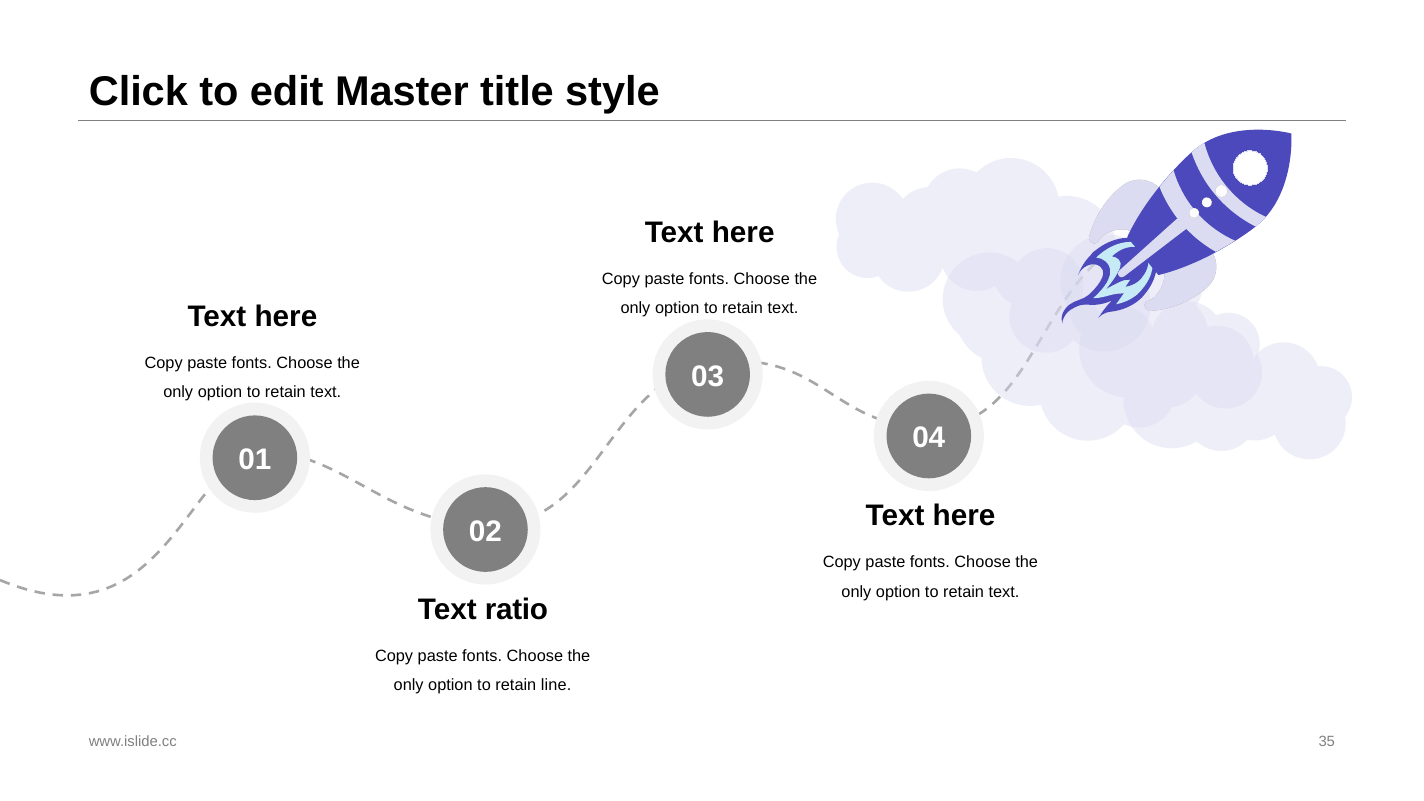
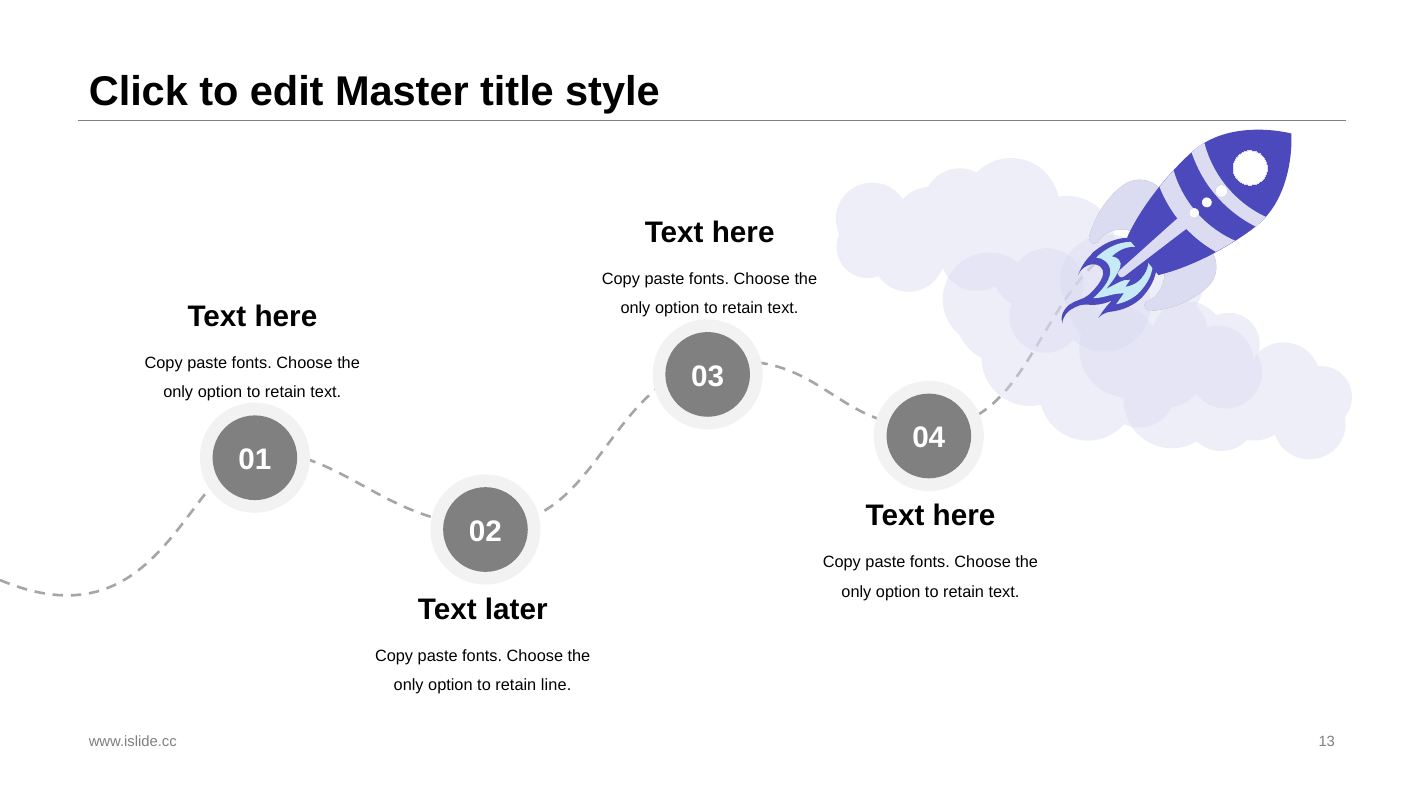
ratio: ratio -> later
35: 35 -> 13
